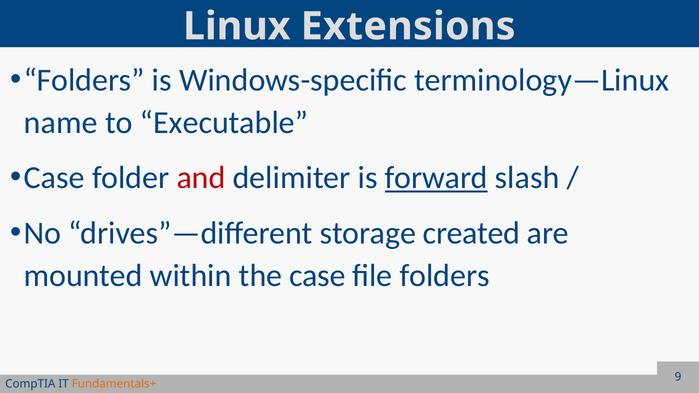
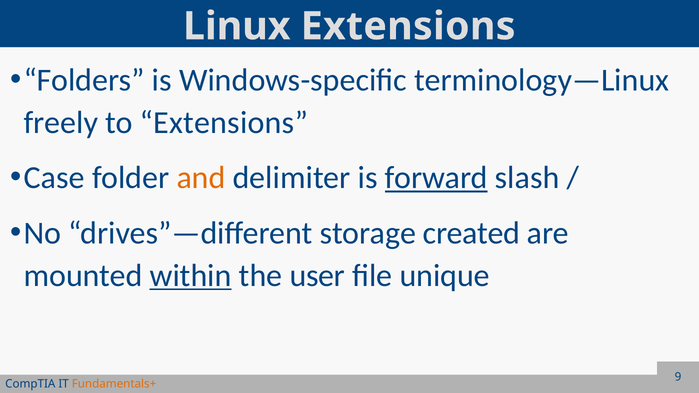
name: name -> freely
to Executable: Executable -> Extensions
and colour: red -> orange
within underline: none -> present
the case: case -> user
file folders: folders -> unique
